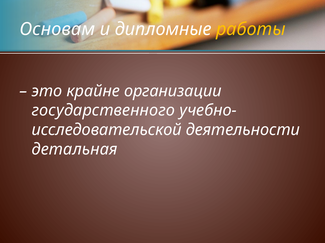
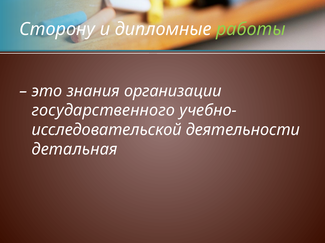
Основам: Основам -> Сторону
работы colour: yellow -> light green
крайне: крайне -> знания
